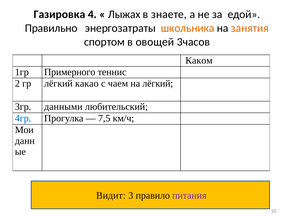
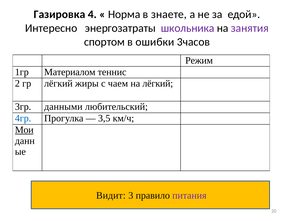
Лыжах: Лыжах -> Норма
Правильно: Правильно -> Интересно
школьника colour: orange -> purple
занятия colour: orange -> purple
овощей: овощей -> ошибки
Каком: Каком -> Режим
Примерного: Примерного -> Материалом
какао: какао -> жиры
7,5: 7,5 -> 3,5
Мои underline: none -> present
